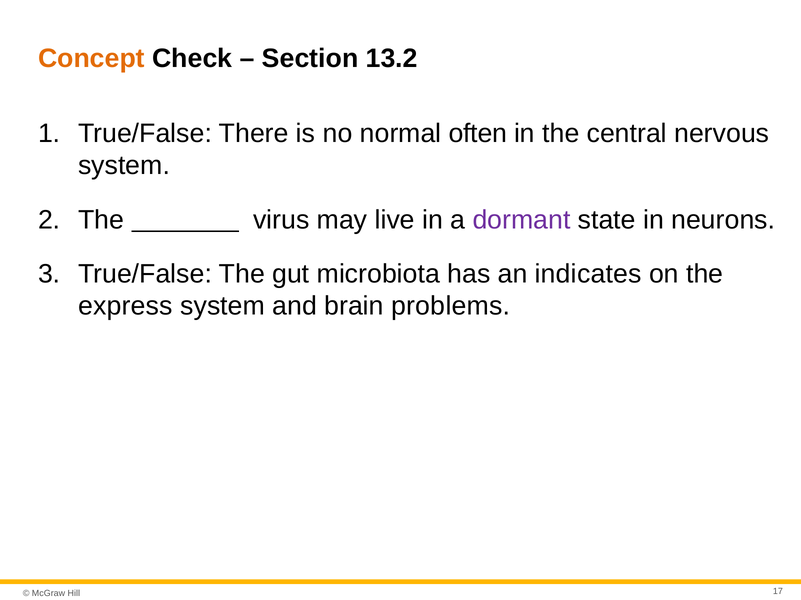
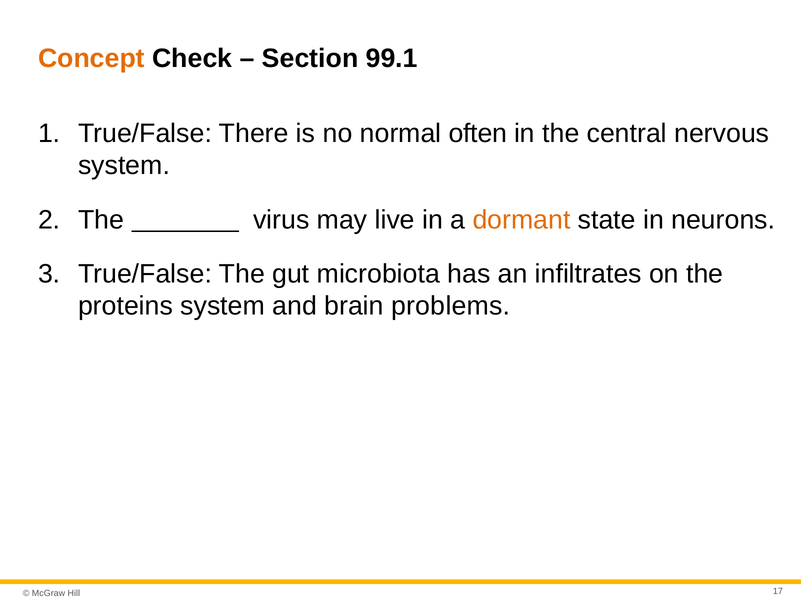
13.2: 13.2 -> 99.1
dormant colour: purple -> orange
indicates: indicates -> infiltrates
express: express -> proteins
